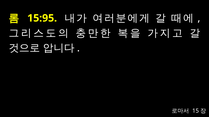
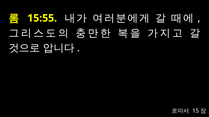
15:95: 15:95 -> 15:55
